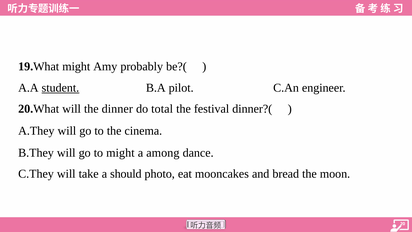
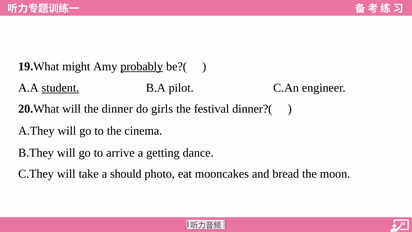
probably underline: none -> present
total: total -> girls
to might: might -> arrive
among: among -> getting
